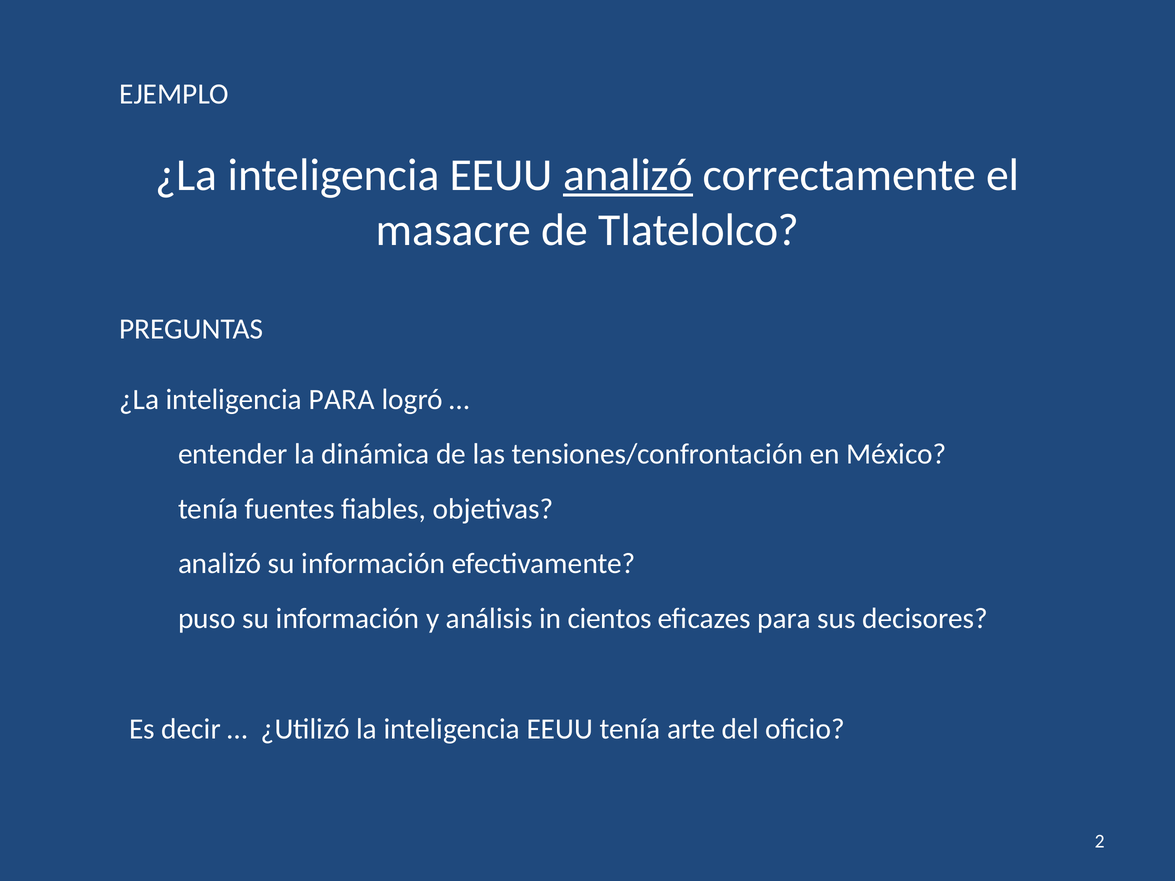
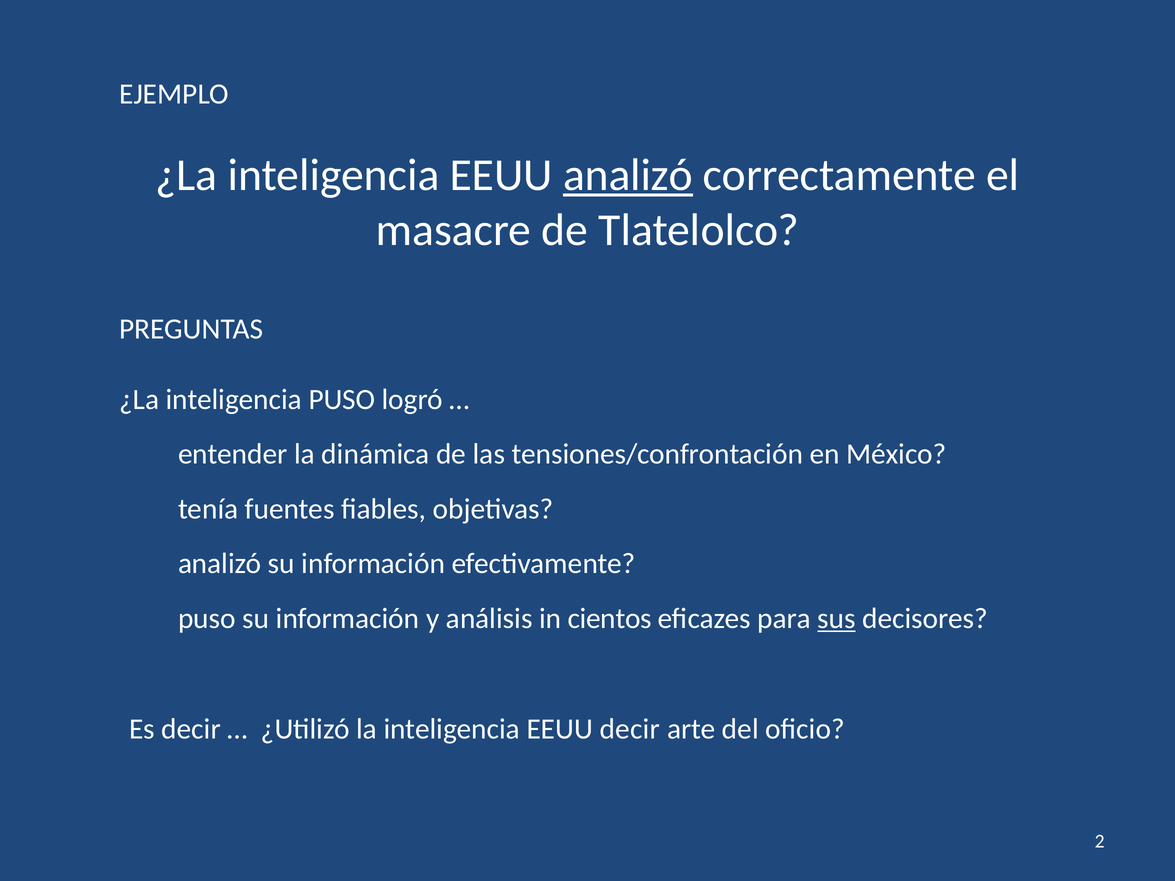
inteligencia PARA: PARA -> PUSO
sus underline: none -> present
EEUU tenía: tenía -> decir
